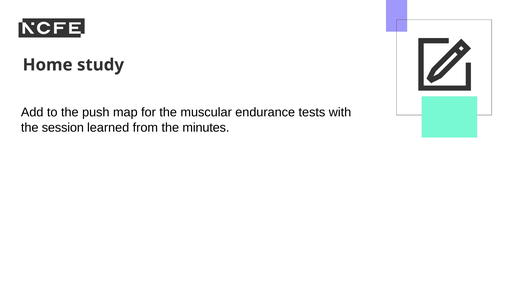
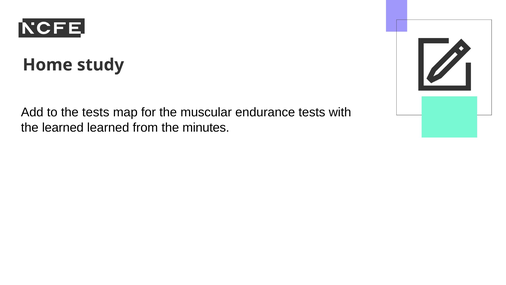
the push: push -> tests
the session: session -> learned
